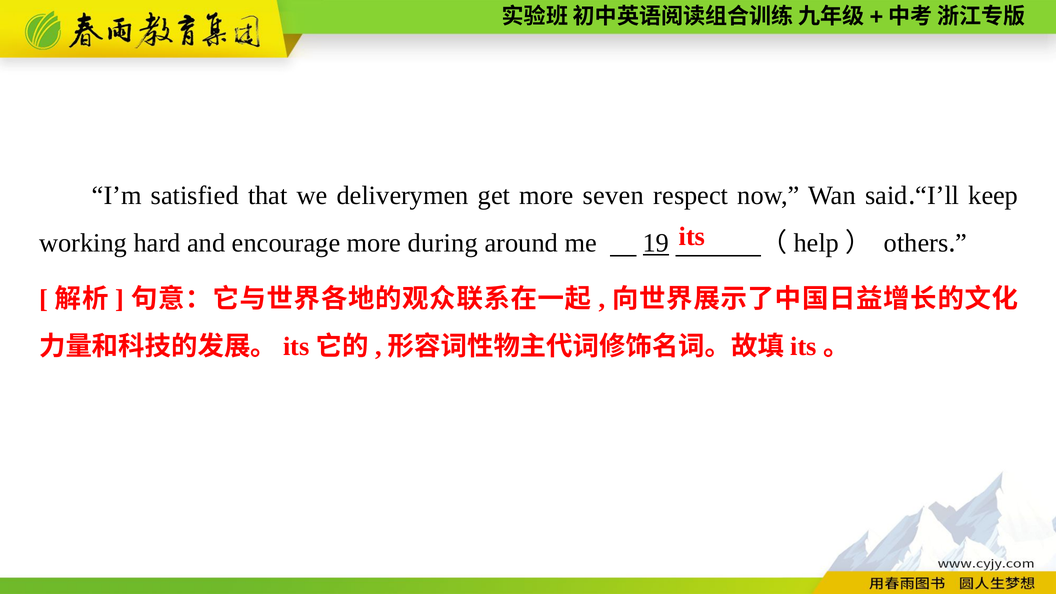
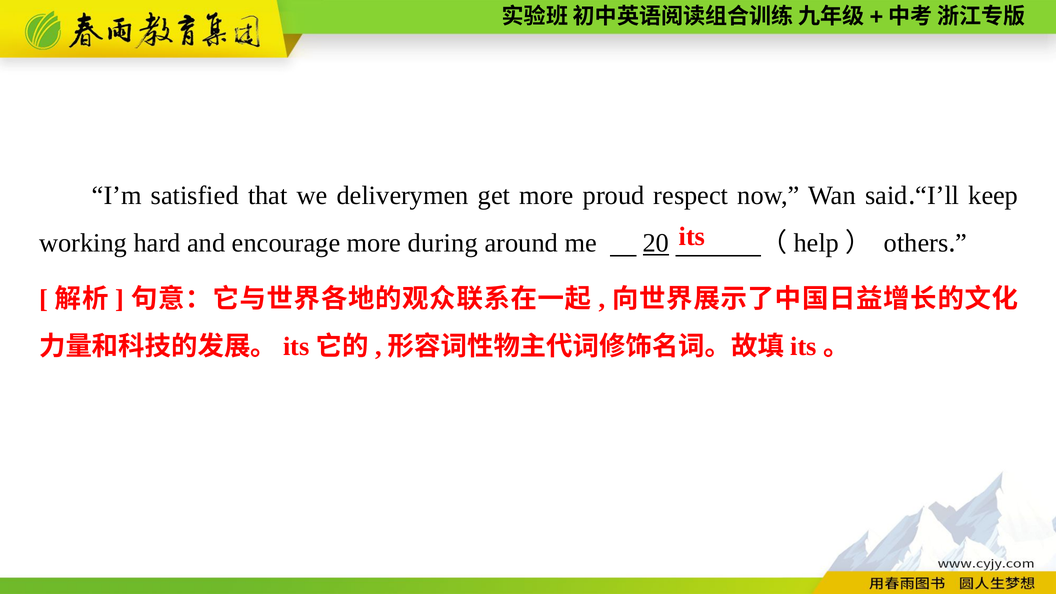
seven: seven -> proud
19: 19 -> 20
